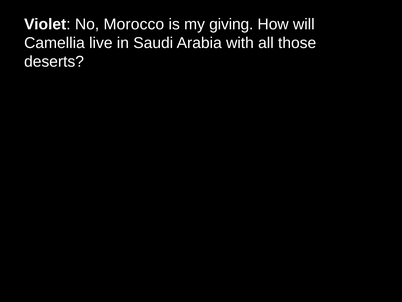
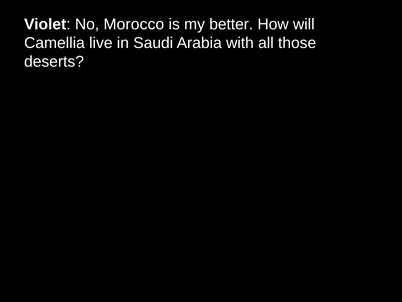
giving: giving -> better
